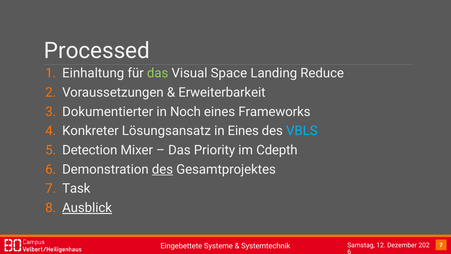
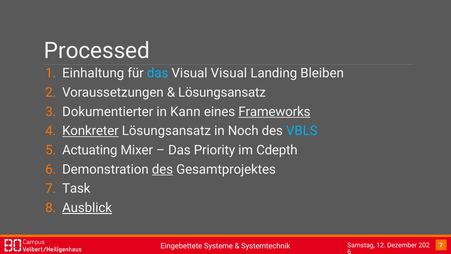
das at (158, 73) colour: light green -> light blue
Visual Space: Space -> Visual
Reduce: Reduce -> Bleiben
Erweiterbarkeit at (222, 92): Erweiterbarkeit -> Lösungsansatz
Noch: Noch -> Kann
Frameworks underline: none -> present
Konkreter underline: none -> present
in Eines: Eines -> Noch
Detection: Detection -> Actuating
